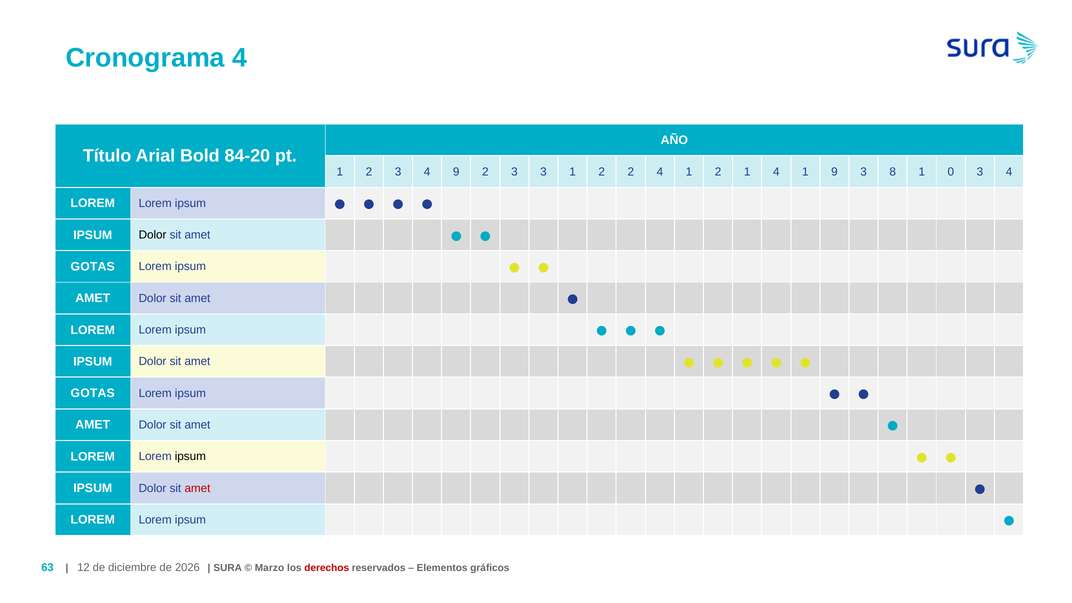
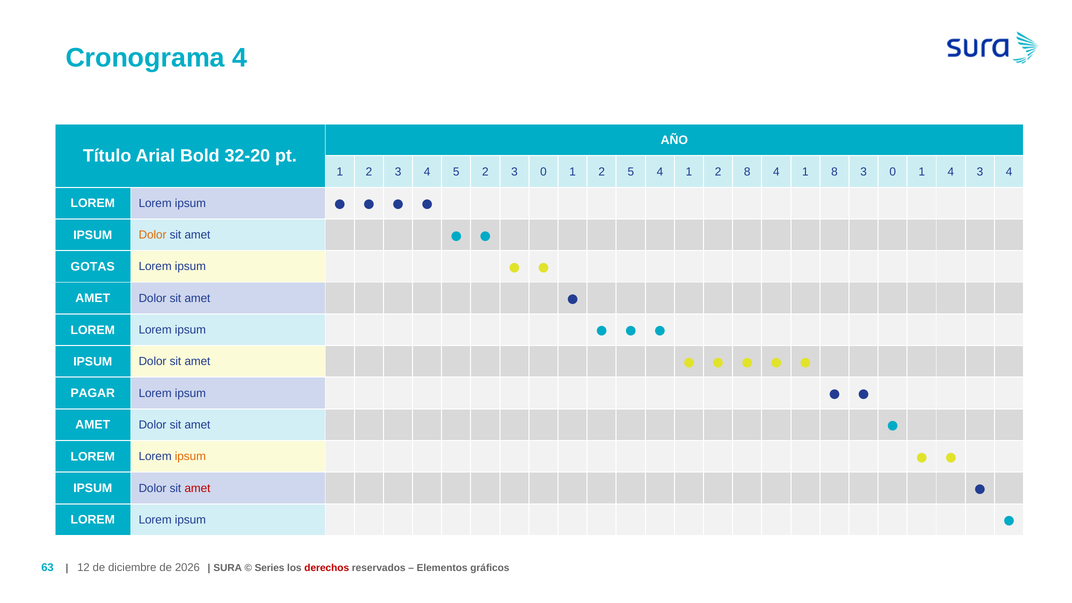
84-20: 84-20 -> 32-20
4 9: 9 -> 5
2 3 3: 3 -> 0
2 2: 2 -> 5
2 1: 1 -> 8
1 9: 9 -> 8
8 at (893, 172): 8 -> 0
1 0: 0 -> 4
Dolor at (153, 235) colour: black -> orange
GOTAS at (93, 393): GOTAS -> PAGAR
ipsum at (190, 457) colour: black -> orange
Marzo: Marzo -> Series
